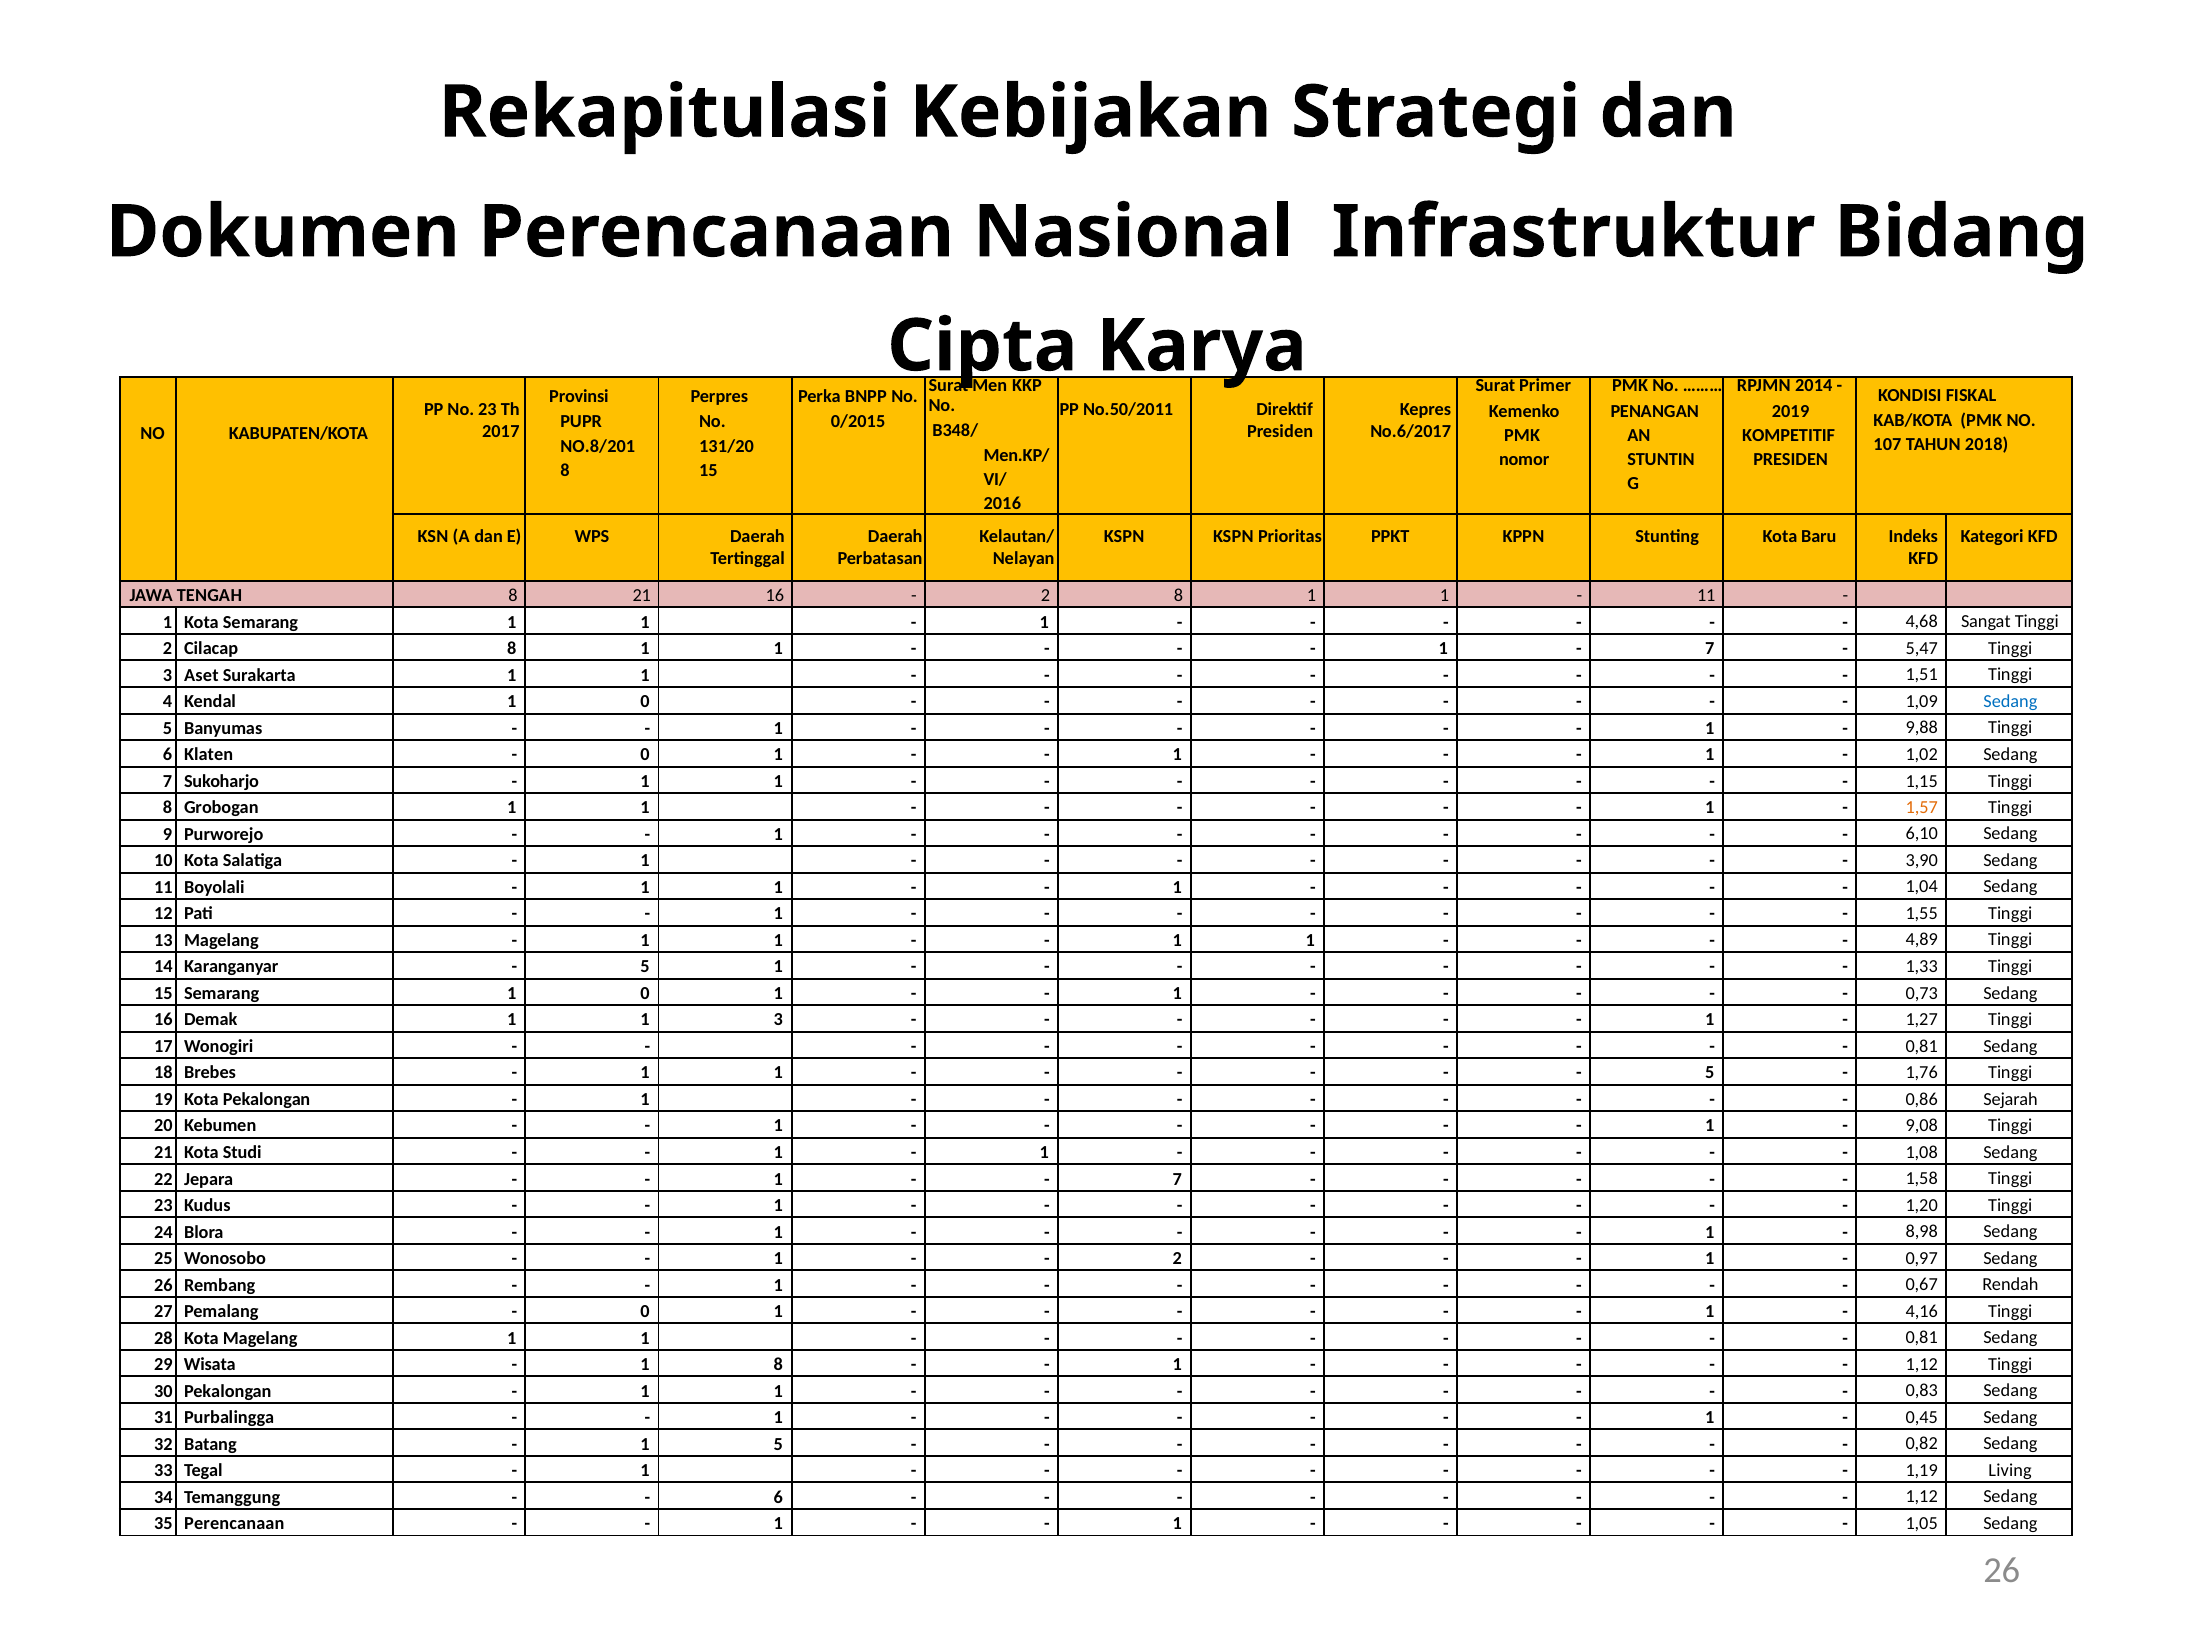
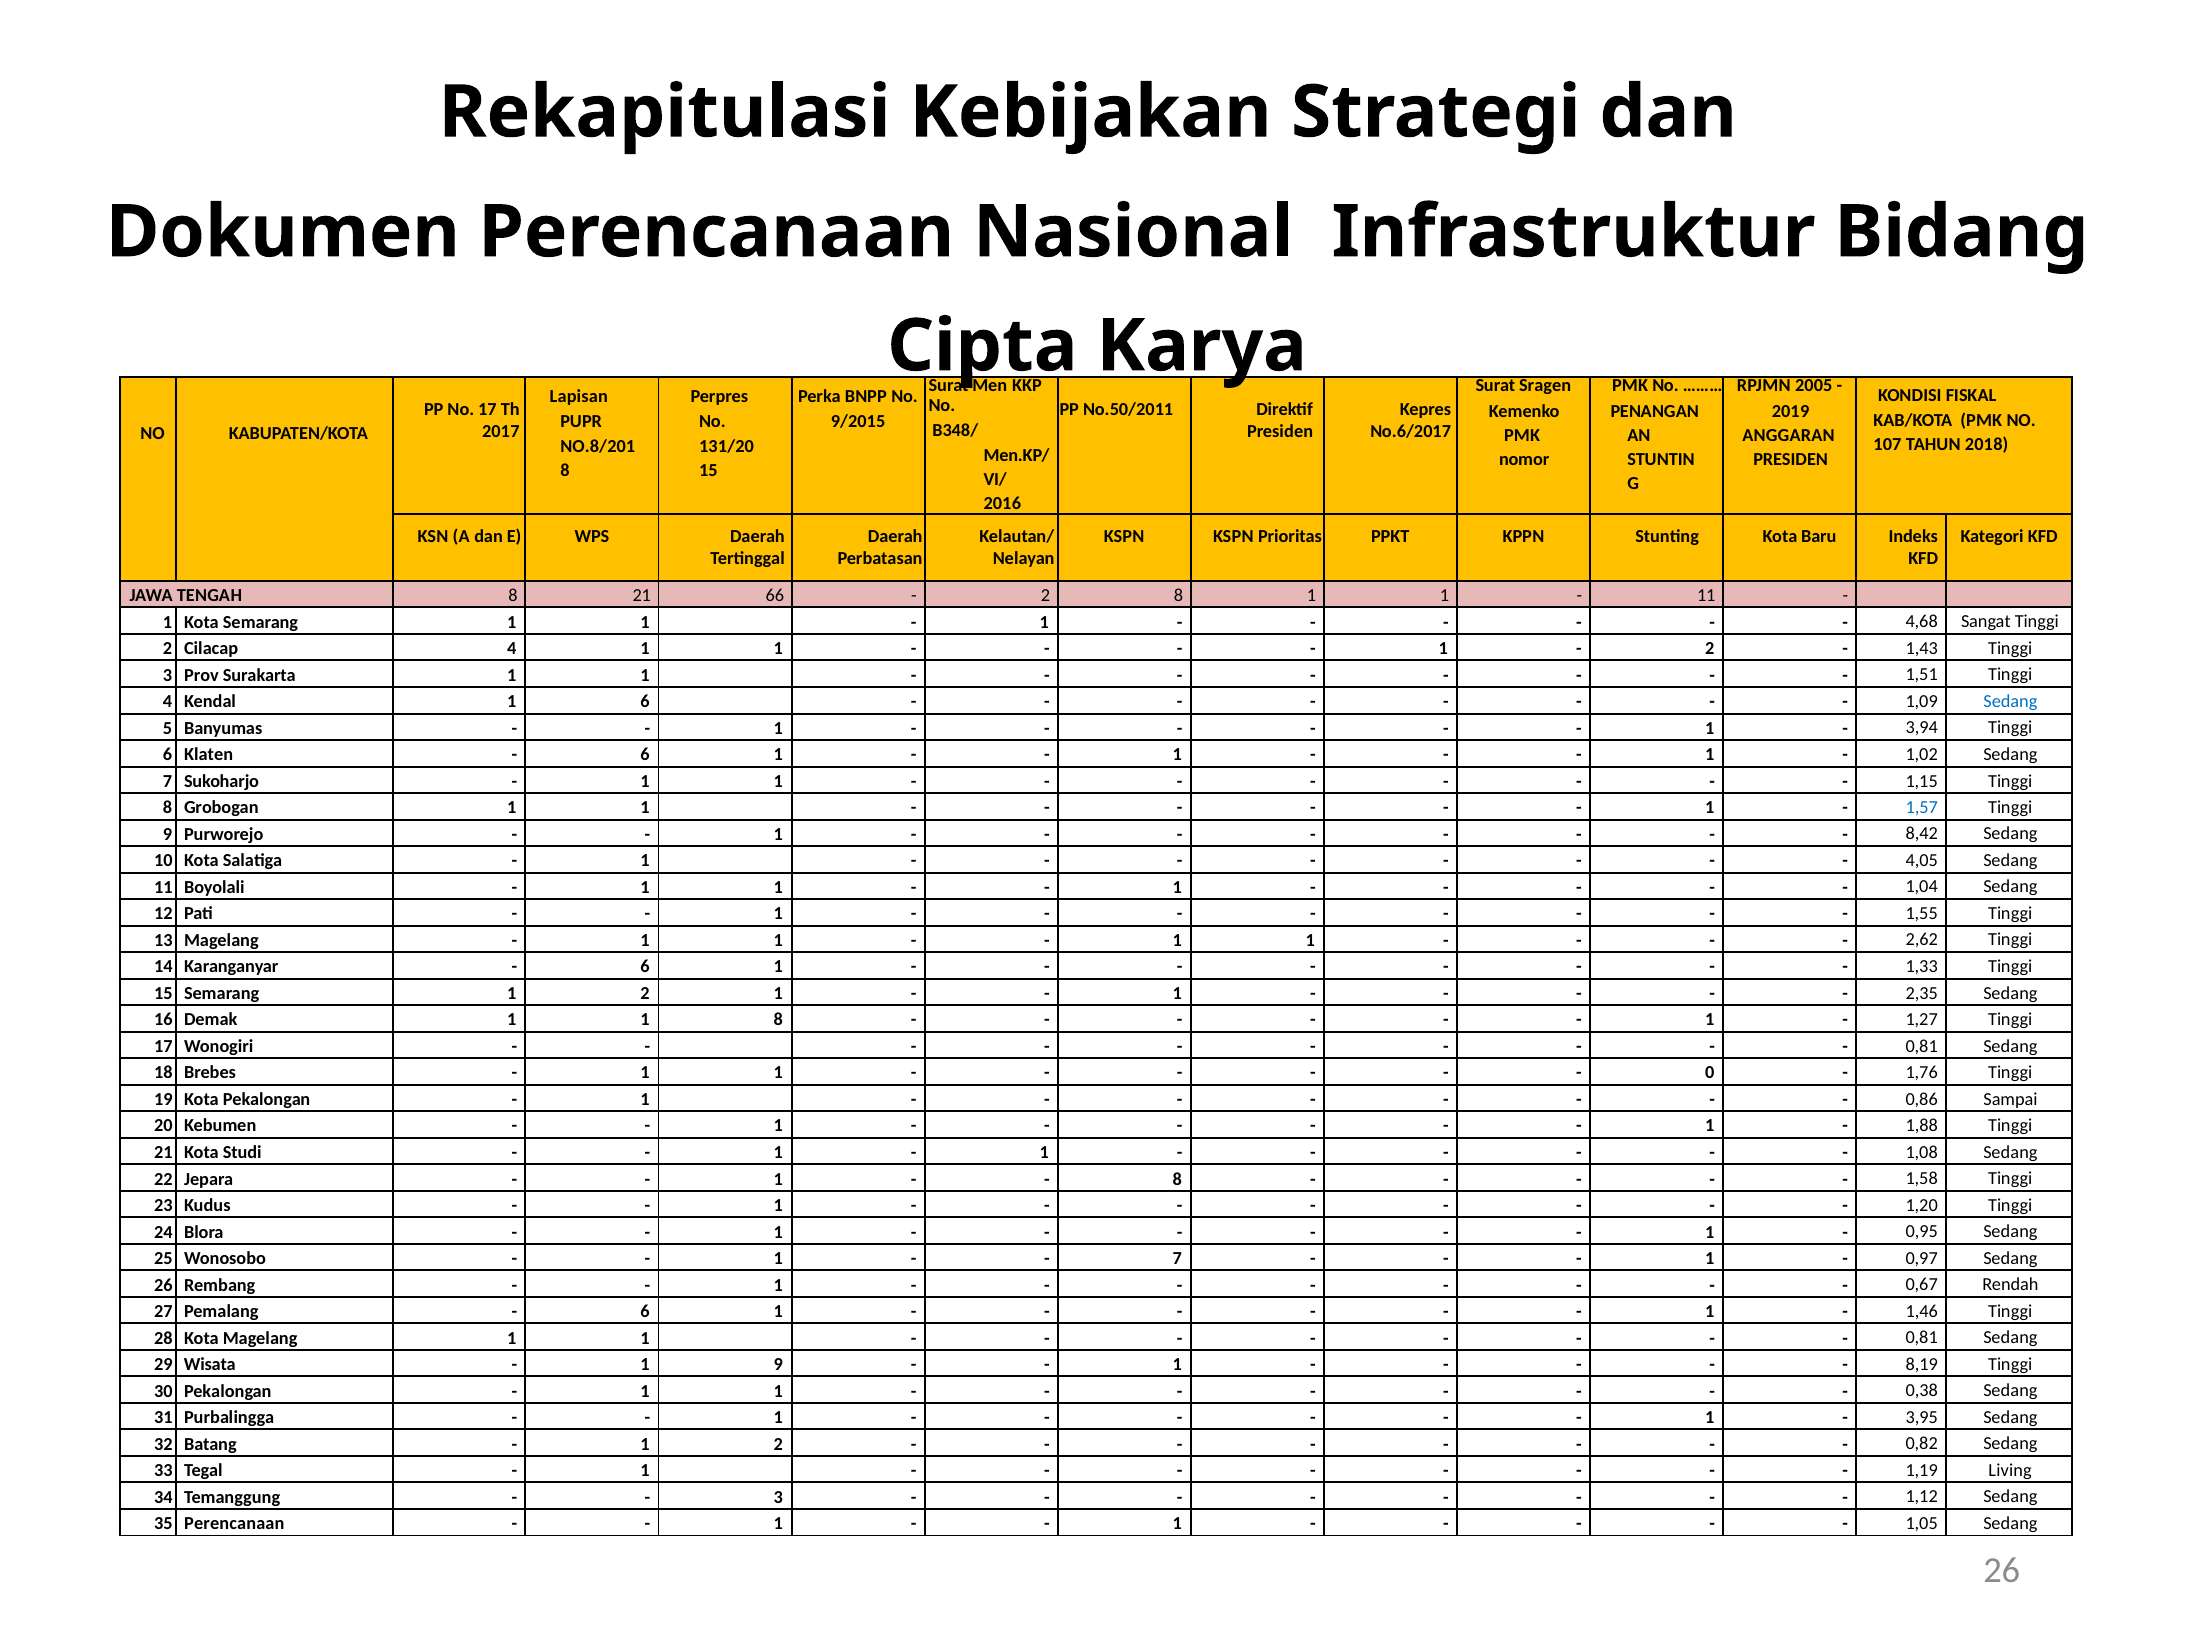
Primer: Primer -> Sragen
2014: 2014 -> 2005
Provinsi: Provinsi -> Lapisan
No 23: 23 -> 17
0/2015: 0/2015 -> 9/2015
KOMPETITIF: KOMPETITIF -> ANGGARAN
21 16: 16 -> 66
Cilacap 8: 8 -> 4
7 at (1710, 648): 7 -> 2
5,47: 5,47 -> 1,43
Aset: Aset -> Prov
Kendal 1 0: 0 -> 6
9,88: 9,88 -> 3,94
0 at (645, 755): 0 -> 6
1,57 colour: orange -> blue
6,10: 6,10 -> 8,42
3,90: 3,90 -> 4,05
4,89: 4,89 -> 2,62
5 at (645, 967): 5 -> 6
Semarang 1 0: 0 -> 2
0,73: 0,73 -> 2,35
1 3: 3 -> 8
5 at (1710, 1073): 5 -> 0
Sejarah: Sejarah -> Sampai
9,08: 9,08 -> 1,88
7 at (1177, 1179): 7 -> 8
8,98: 8,98 -> 0,95
2 at (1177, 1258): 2 -> 7
0 at (645, 1311): 0 -> 6
4,16: 4,16 -> 1,46
1 8: 8 -> 9
1,12 at (1922, 1364): 1,12 -> 8,19
0,83: 0,83 -> 0,38
0,45: 0,45 -> 3,95
5 at (778, 1444): 5 -> 2
6 at (778, 1497): 6 -> 3
